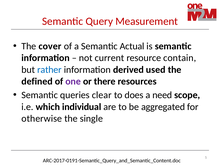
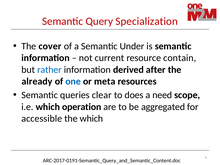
Measurement: Measurement -> Specialization
Actual: Actual -> Under
used: used -> after
defined: defined -> already
one colour: purple -> blue
there: there -> meta
individual: individual -> operation
otherwise: otherwise -> accessible
the single: single -> which
